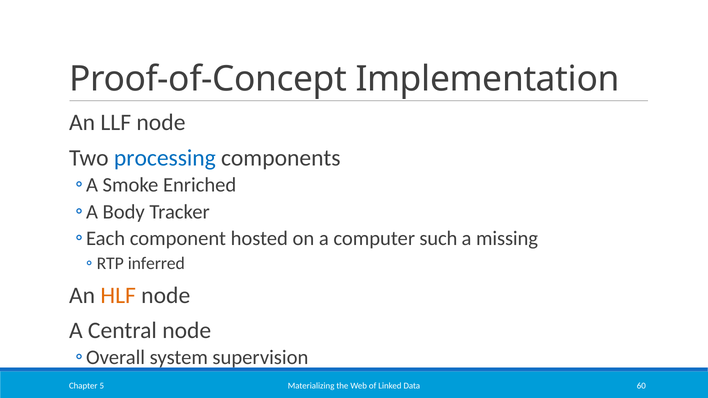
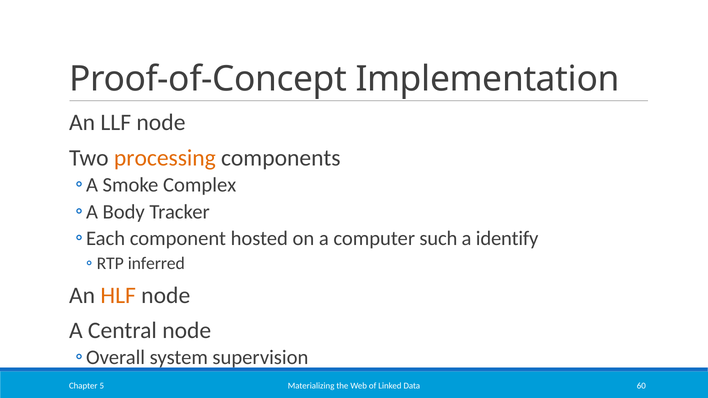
processing colour: blue -> orange
Enriched: Enriched -> Complex
missing: missing -> identify
